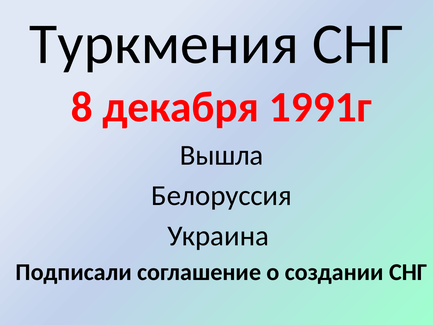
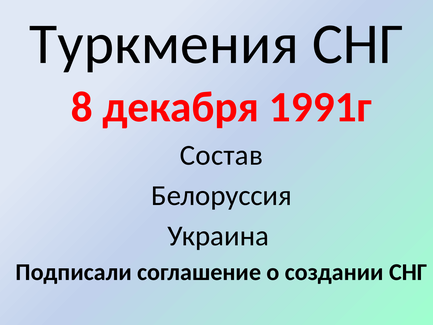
Вышла: Вышла -> Состав
